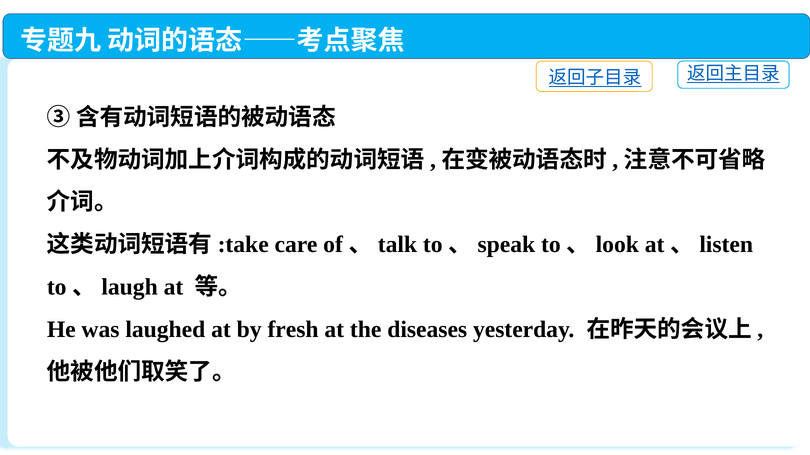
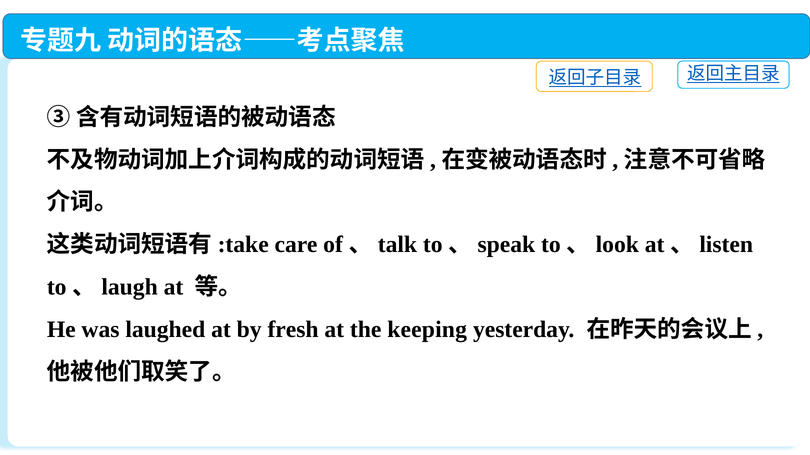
diseases: diseases -> keeping
